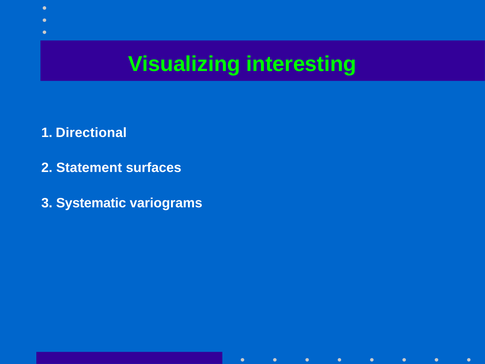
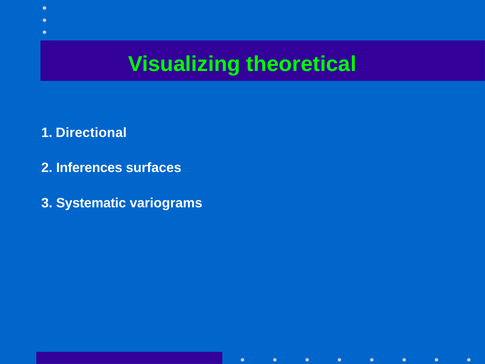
interesting: interesting -> theoretical
Statement: Statement -> Inferences
